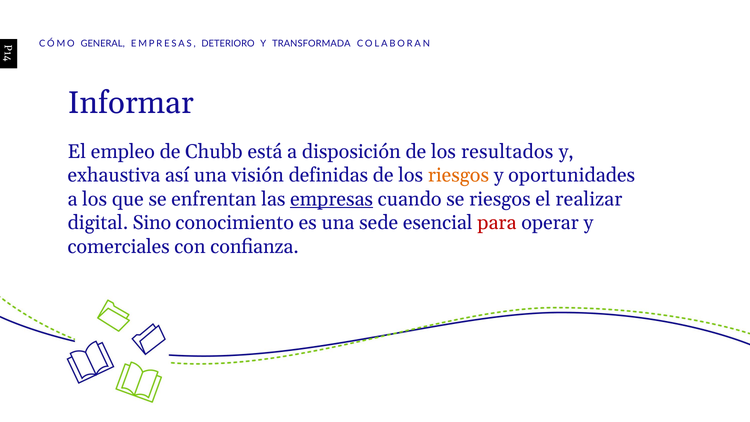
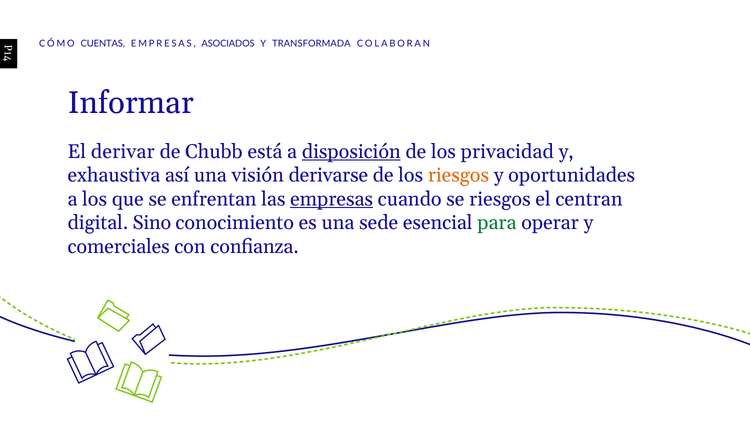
GENERAL: GENERAL -> CUENTAS
DETERIORO: DETERIORO -> ASOCIADOS
empleo: empleo -> derivar
disposición underline: none -> present
resultados: resultados -> privacidad
definidas: definidas -> derivarse
realizar: realizar -> centran
para colour: red -> green
